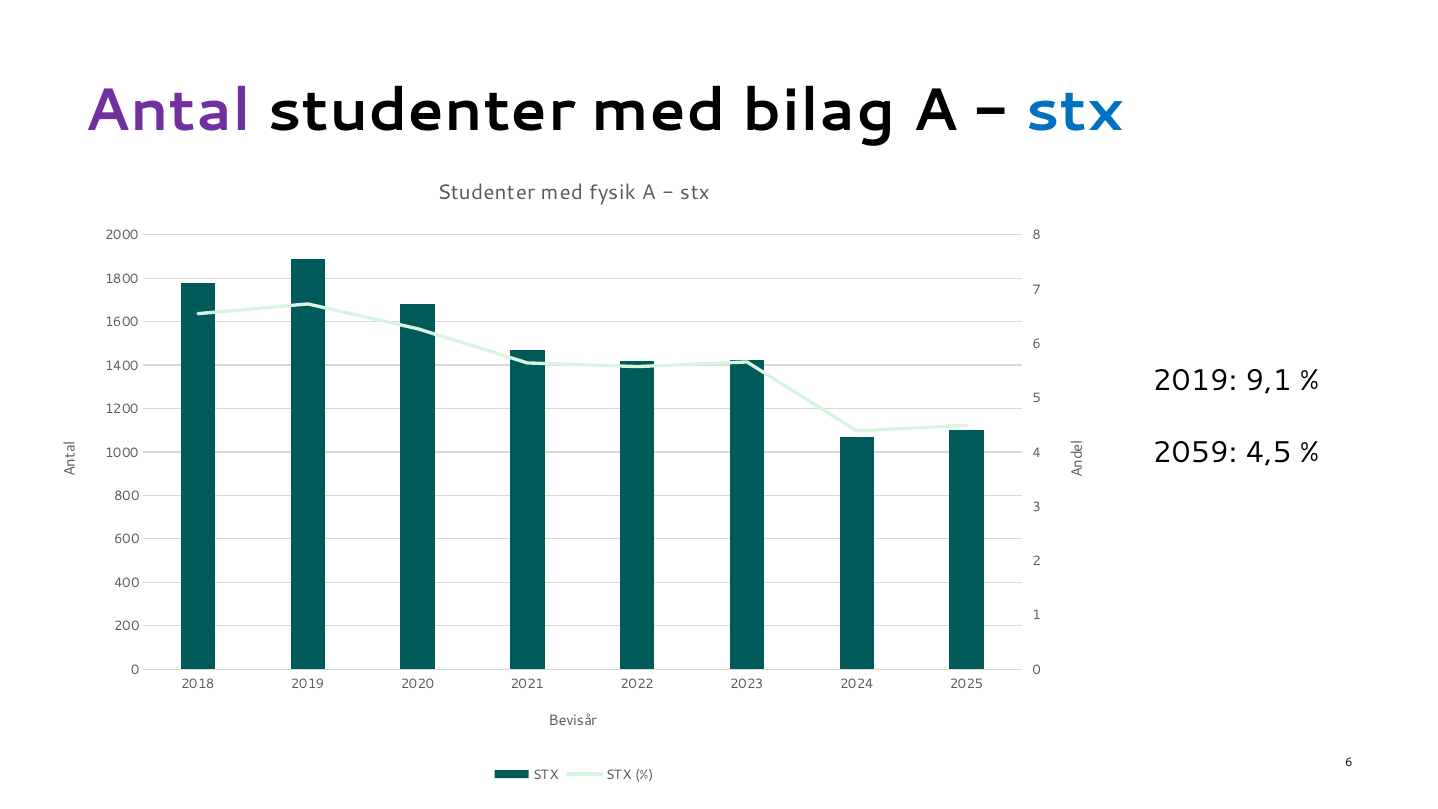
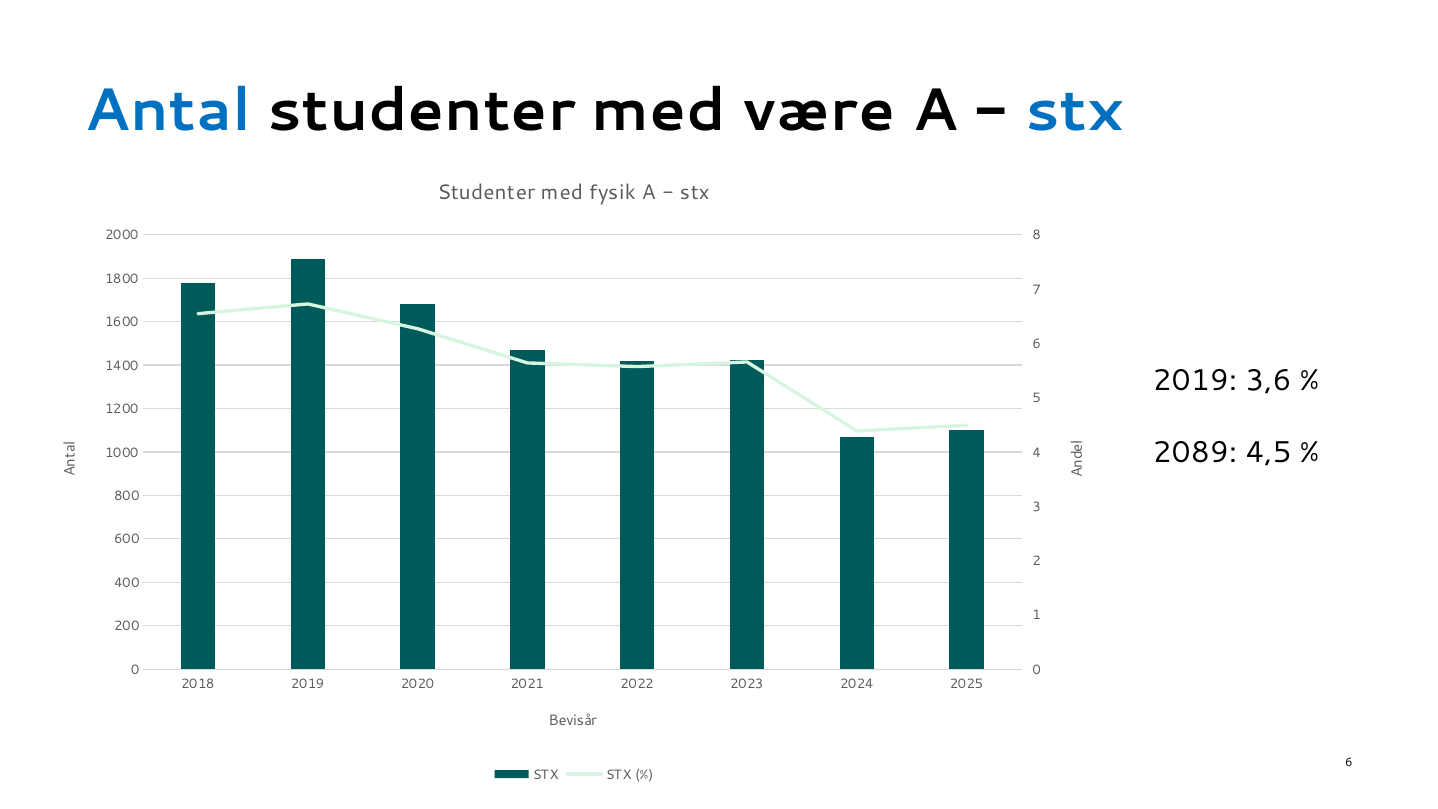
Antal colour: purple -> blue
bilag: bilag -> være
9,1: 9,1 -> 3,6
2059: 2059 -> 2089
